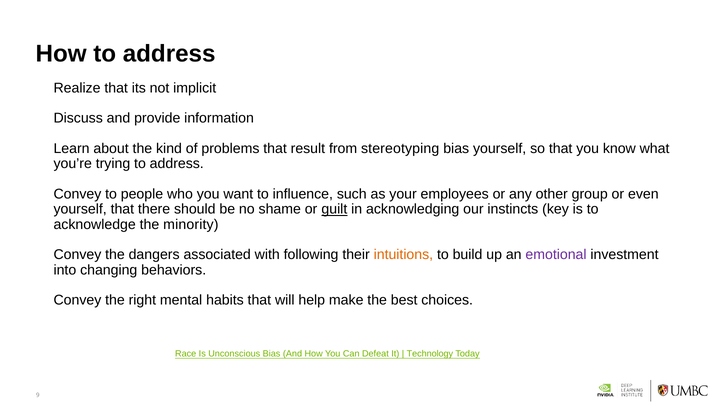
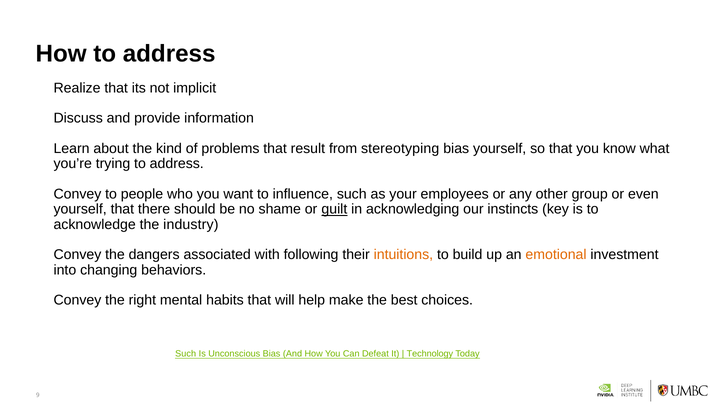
minority: minority -> industry
emotional colour: purple -> orange
from Race: Race -> Such
